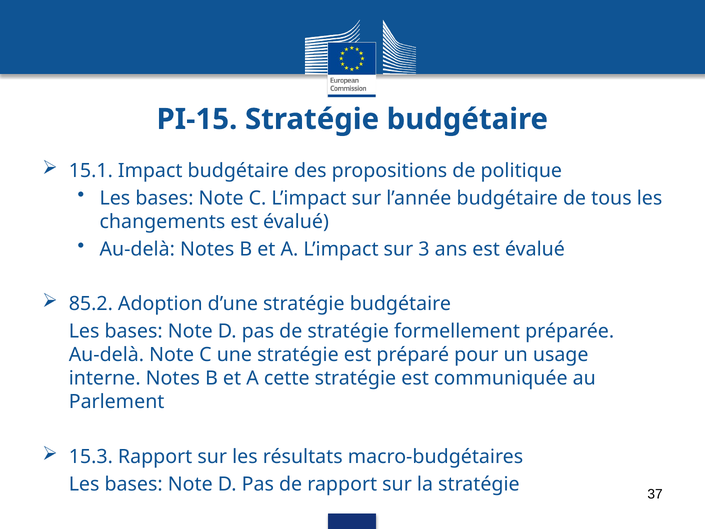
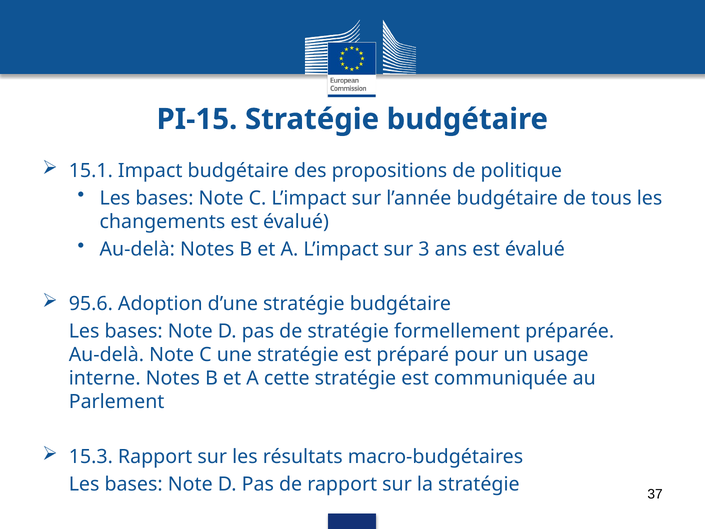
85.2: 85.2 -> 95.6
